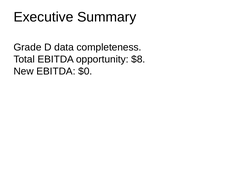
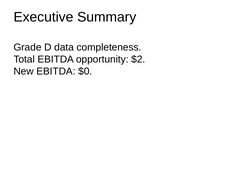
$8: $8 -> $2
